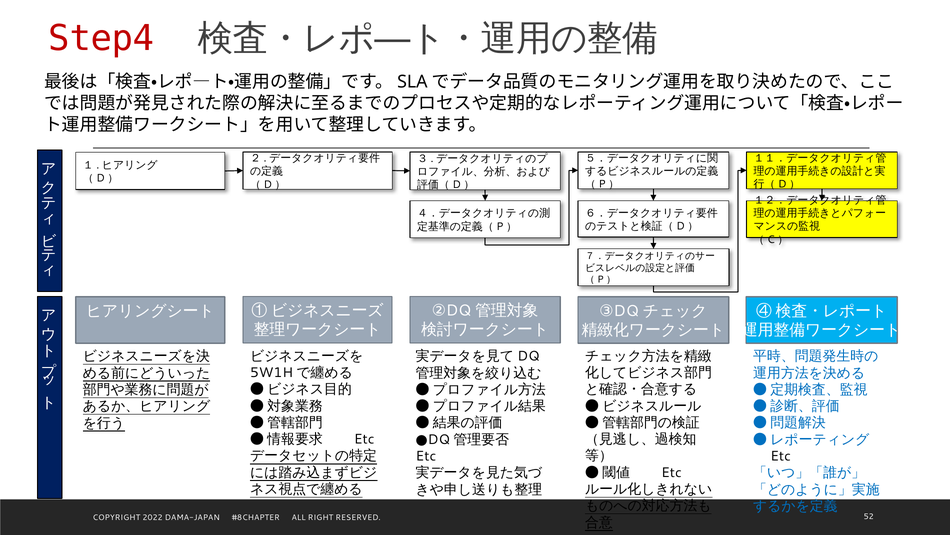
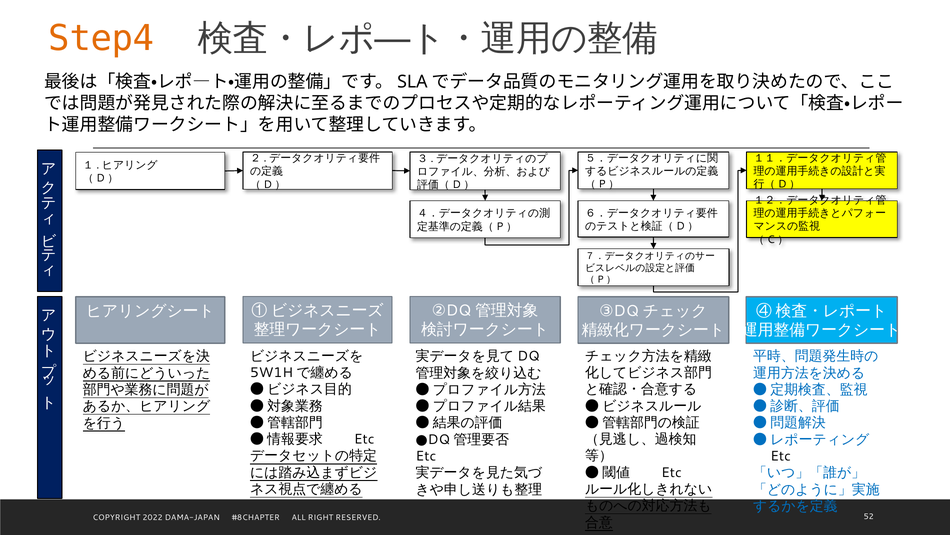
Step4 colour: red -> orange
